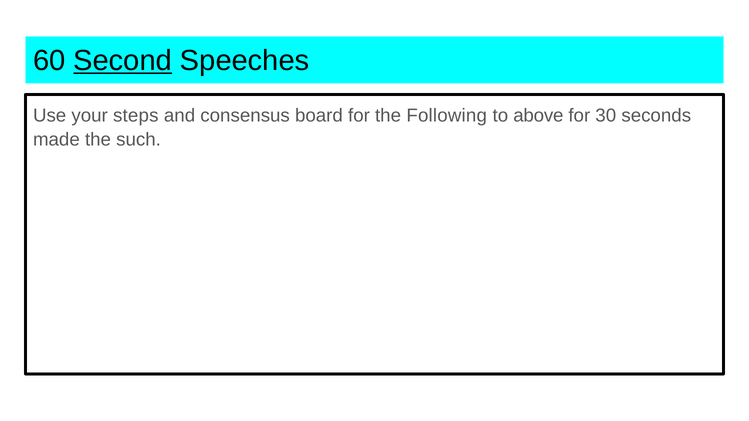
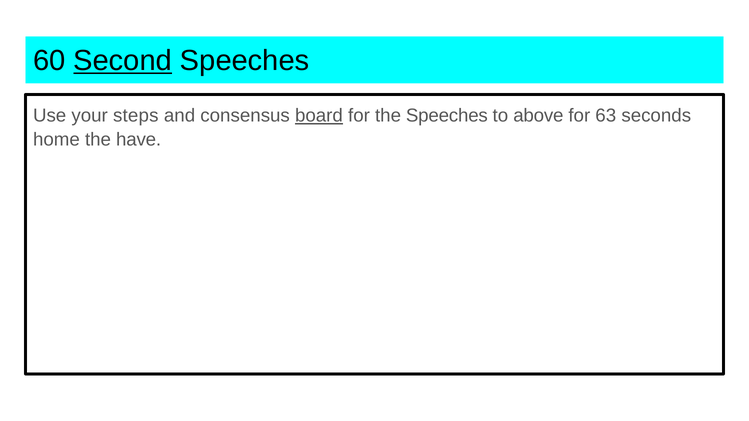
board underline: none -> present
the Following: Following -> Speeches
30: 30 -> 63
made: made -> home
such: such -> have
